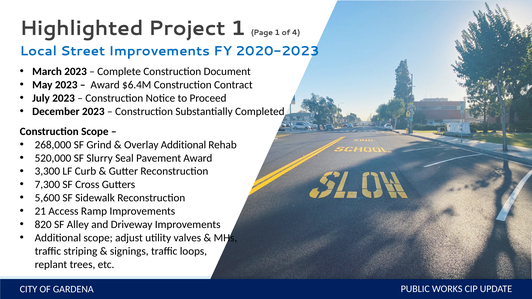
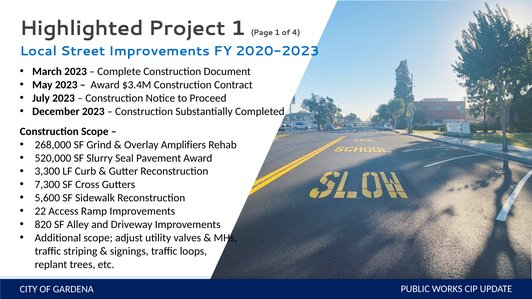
$6.4M: $6.4M -> $3.4M
Overlay Additional: Additional -> Amplifiers
21: 21 -> 22
